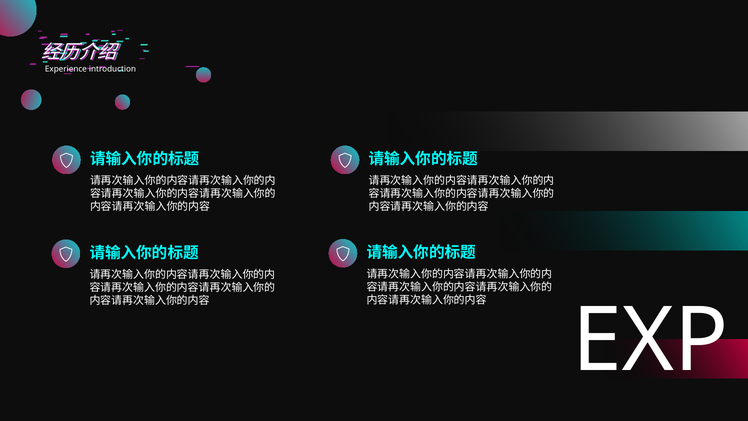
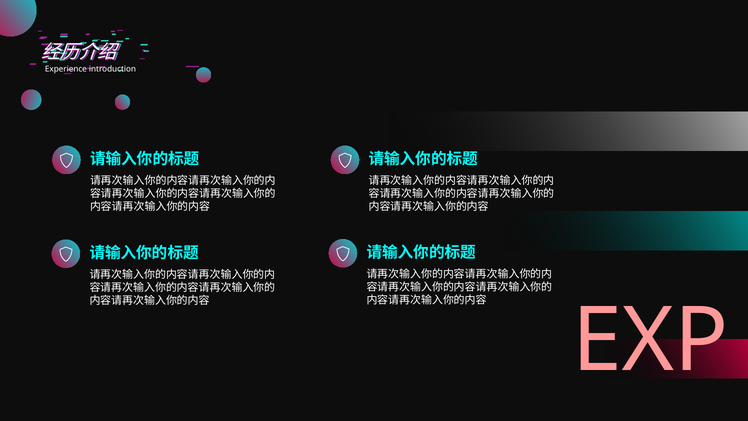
EXP colour: white -> pink
